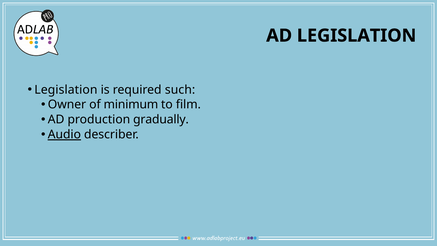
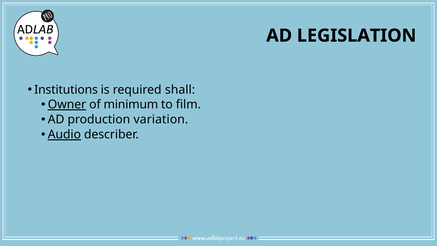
Legislation at (66, 90): Legislation -> Institutions
such: such -> shall
Owner underline: none -> present
gradually: gradually -> variation
